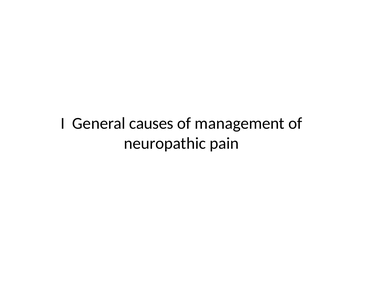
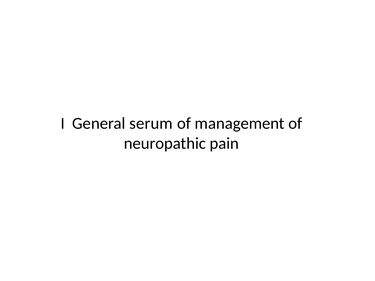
causes: causes -> serum
